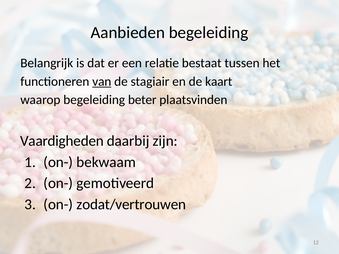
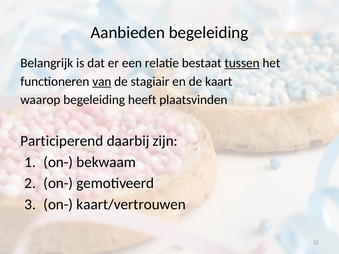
tussen underline: none -> present
beter: beter -> heeft
Vaardigheden: Vaardigheden -> Participerend
zodat/vertrouwen: zodat/vertrouwen -> kaart/vertrouwen
